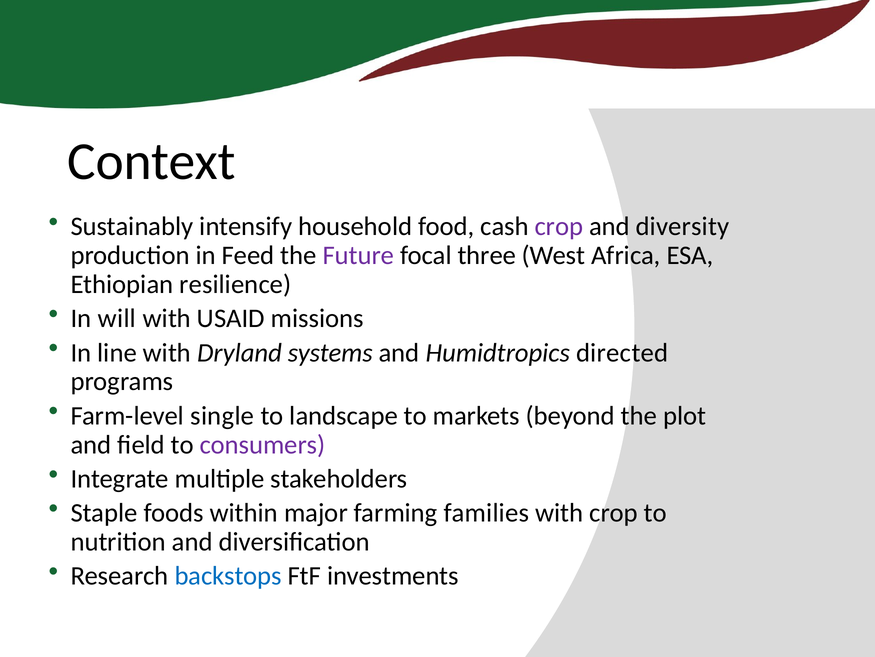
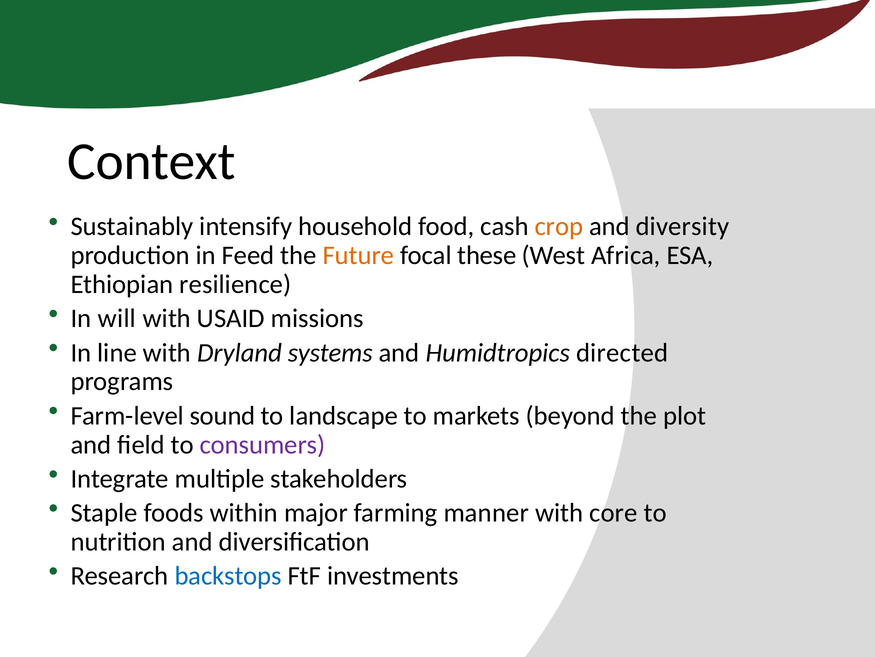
crop at (559, 226) colour: purple -> orange
Future colour: purple -> orange
three: three -> these
single: single -> sound
families: families -> manner
with crop: crop -> core
